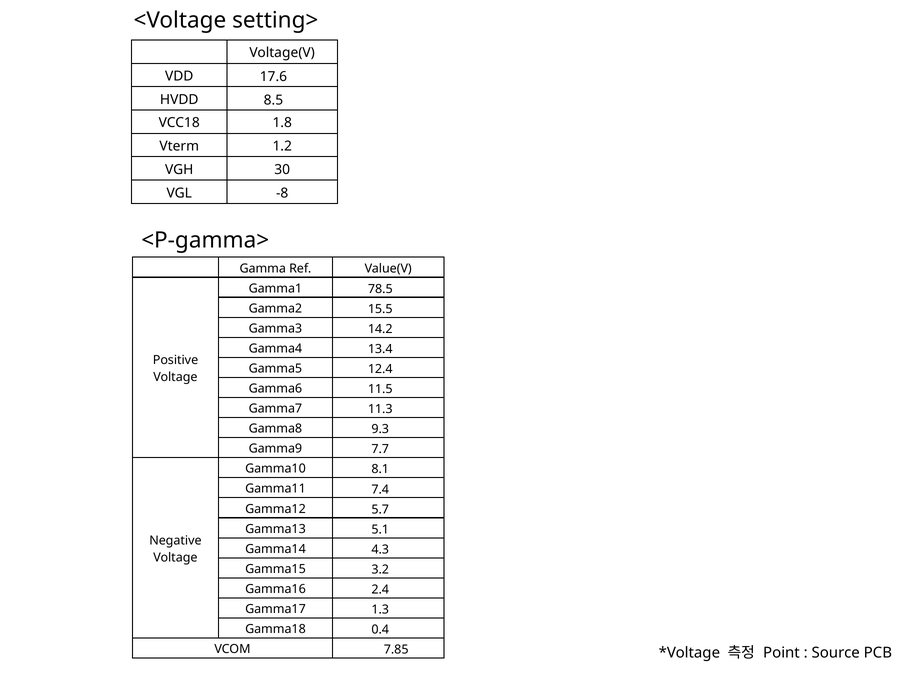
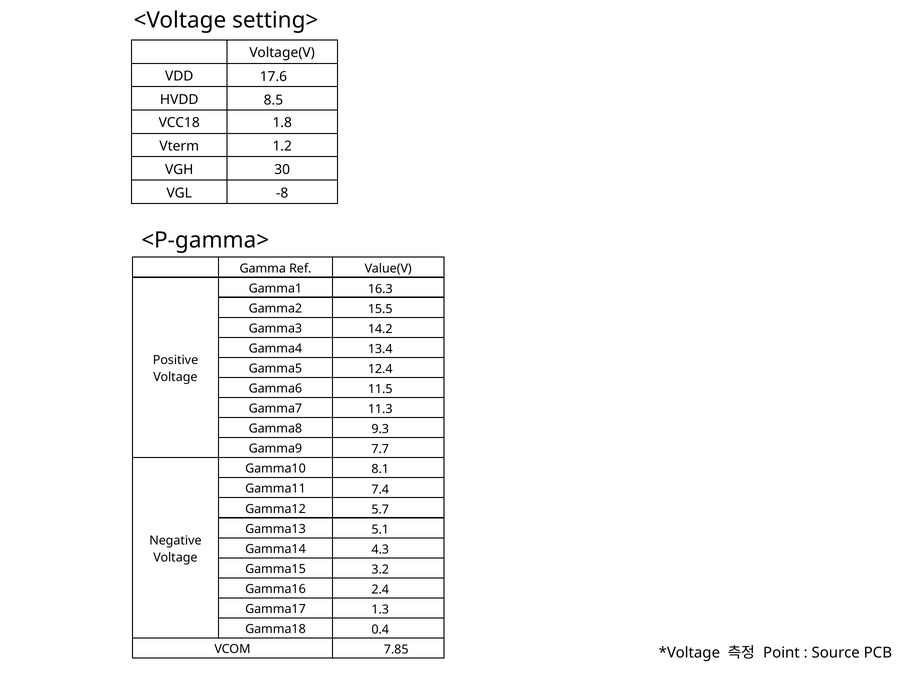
78.5: 78.5 -> 16.3
